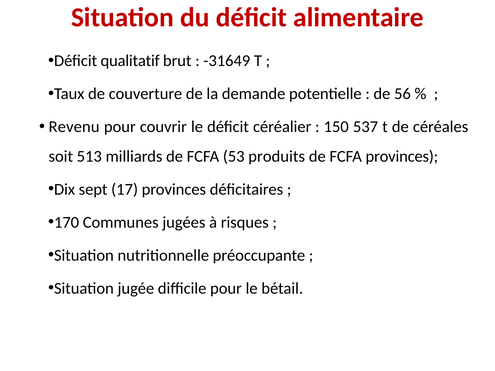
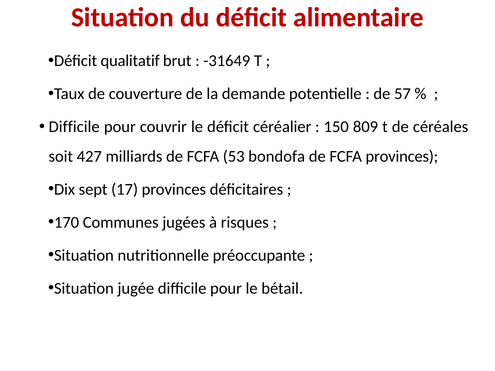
56: 56 -> 57
Revenu at (74, 127): Revenu -> Difficile
537: 537 -> 809
513: 513 -> 427
produits: produits -> bondofa
